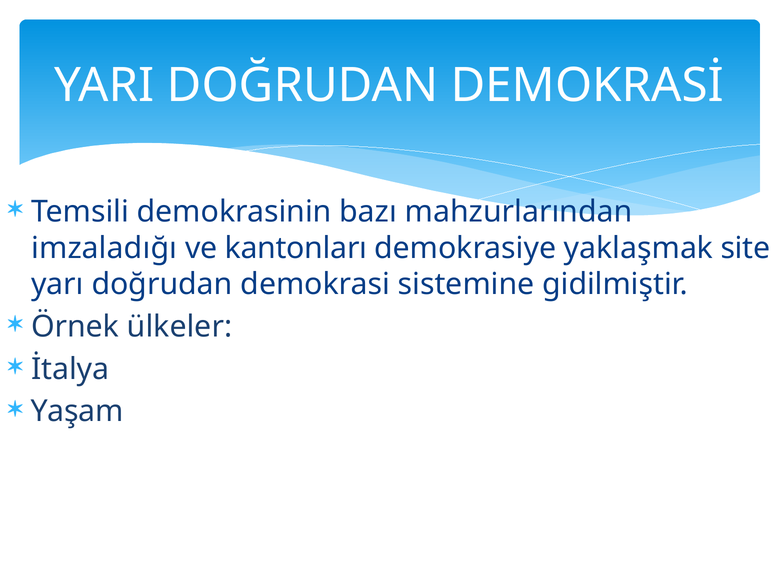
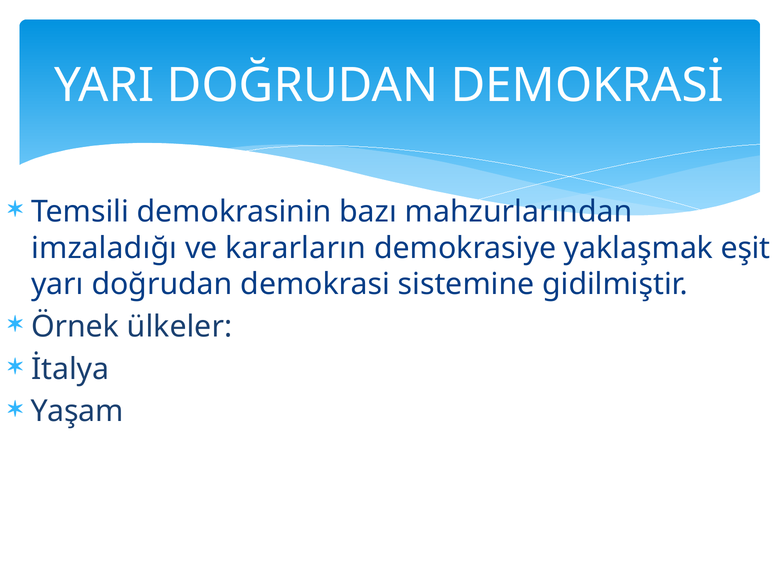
kantonları: kantonları -> kararların
site: site -> eşit
